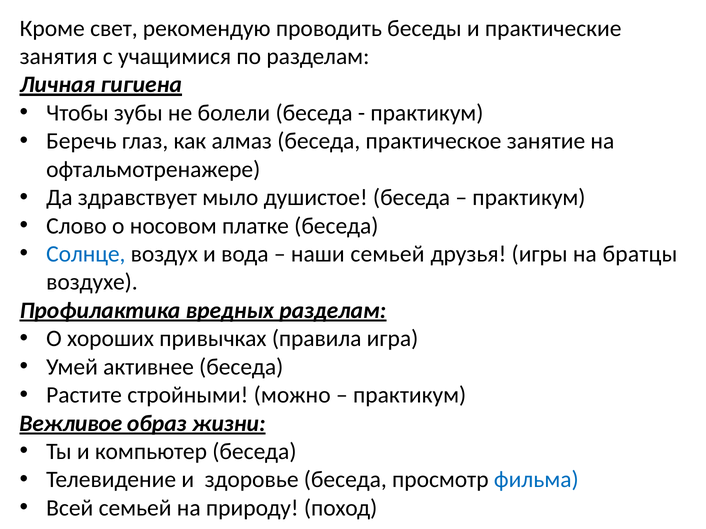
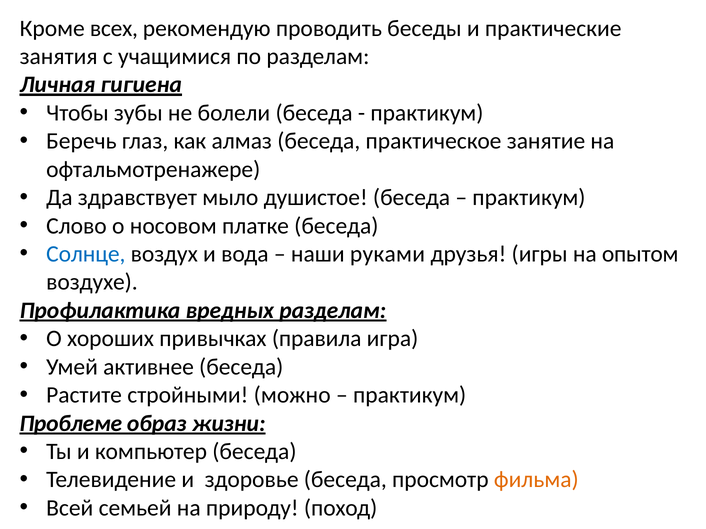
свет: свет -> всех
наши семьей: семьей -> руками
братцы: братцы -> опытом
Вежливое: Вежливое -> Проблеме
фильма colour: blue -> orange
